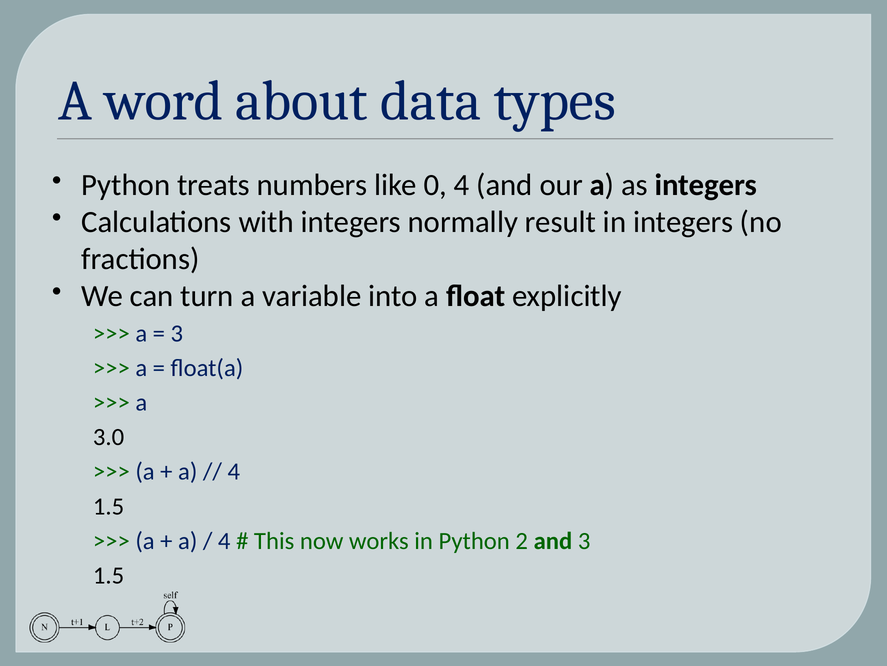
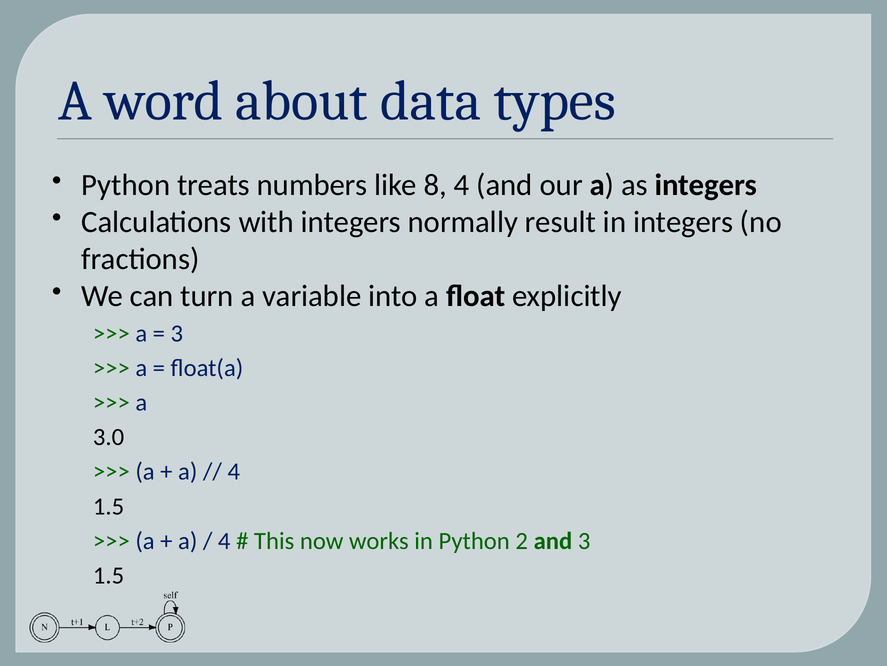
0: 0 -> 8
